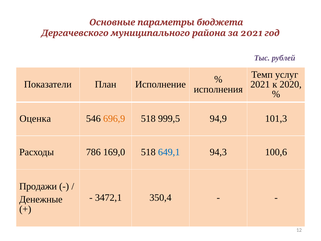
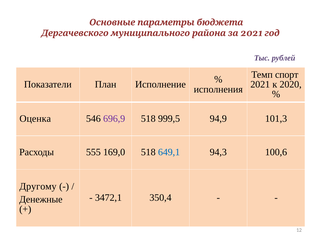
услуг: услуг -> спорт
696,9 colour: orange -> purple
786: 786 -> 555
Продажи: Продажи -> Другому
